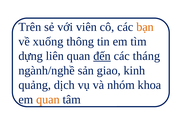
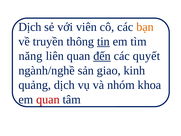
Trên at (30, 27): Trên -> Dịch
xuống: xuống -> truyền
tin underline: none -> present
dựng: dựng -> năng
tháng: tháng -> quyết
quan at (48, 99) colour: orange -> red
